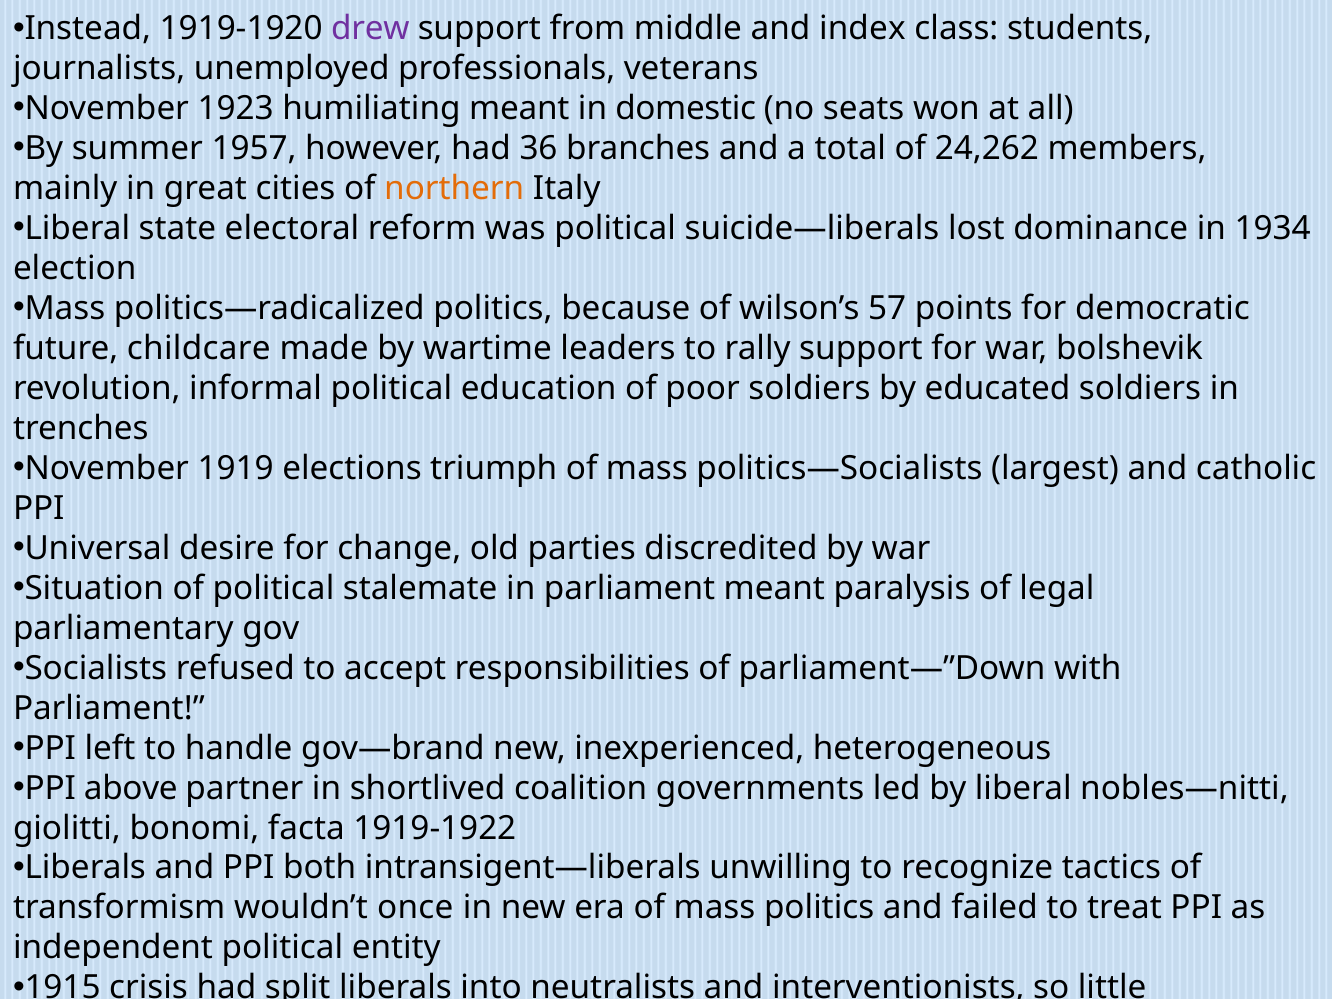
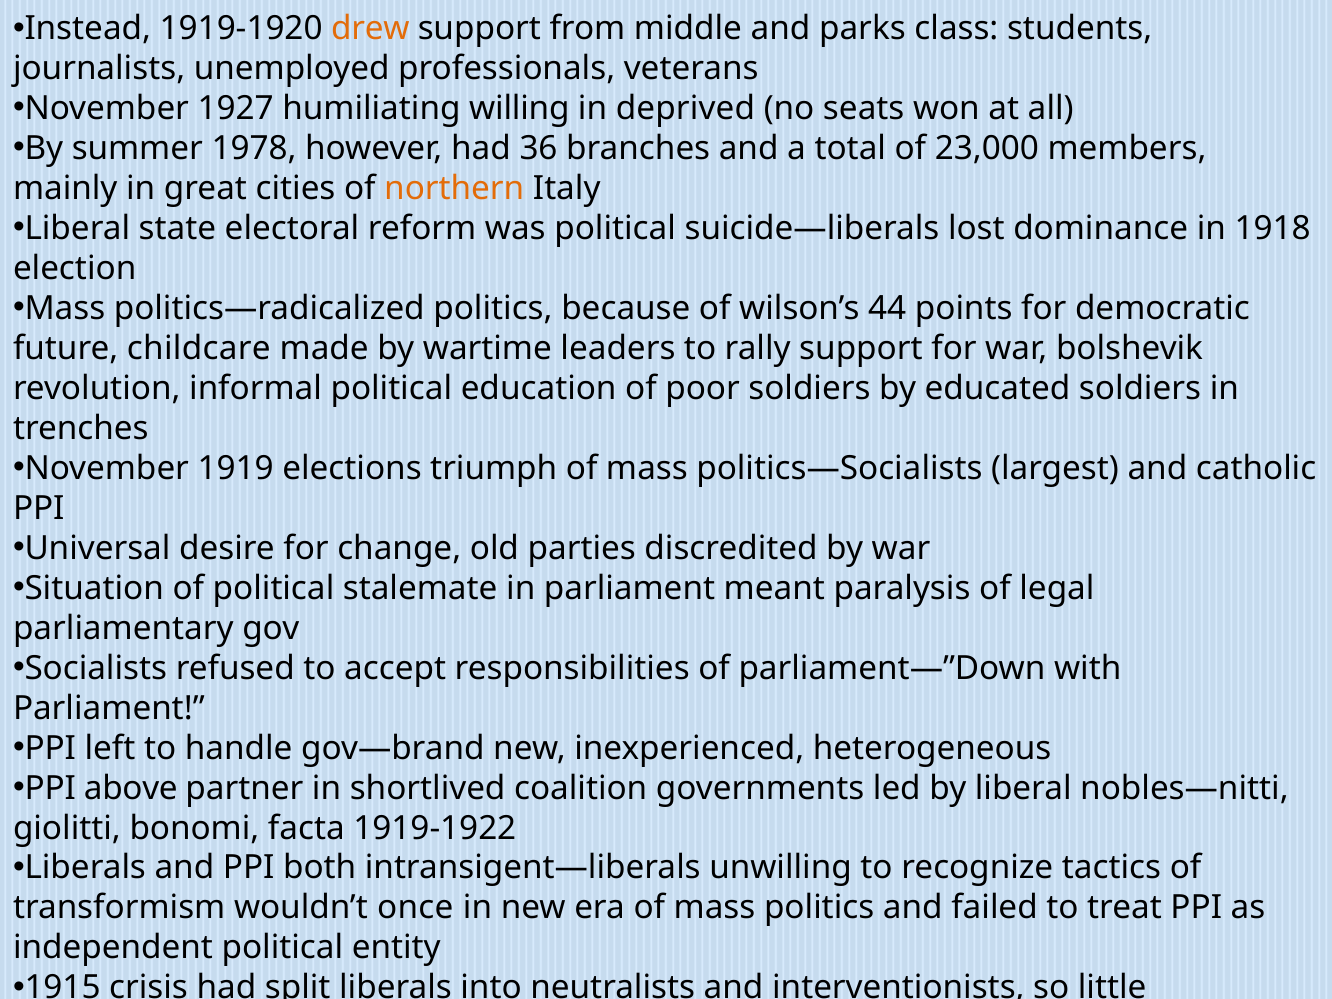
drew colour: purple -> orange
index: index -> parks
1923: 1923 -> 1927
humiliating meant: meant -> willing
domestic: domestic -> deprived
1957: 1957 -> 1978
24,262: 24,262 -> 23,000
1934: 1934 -> 1918
57: 57 -> 44
